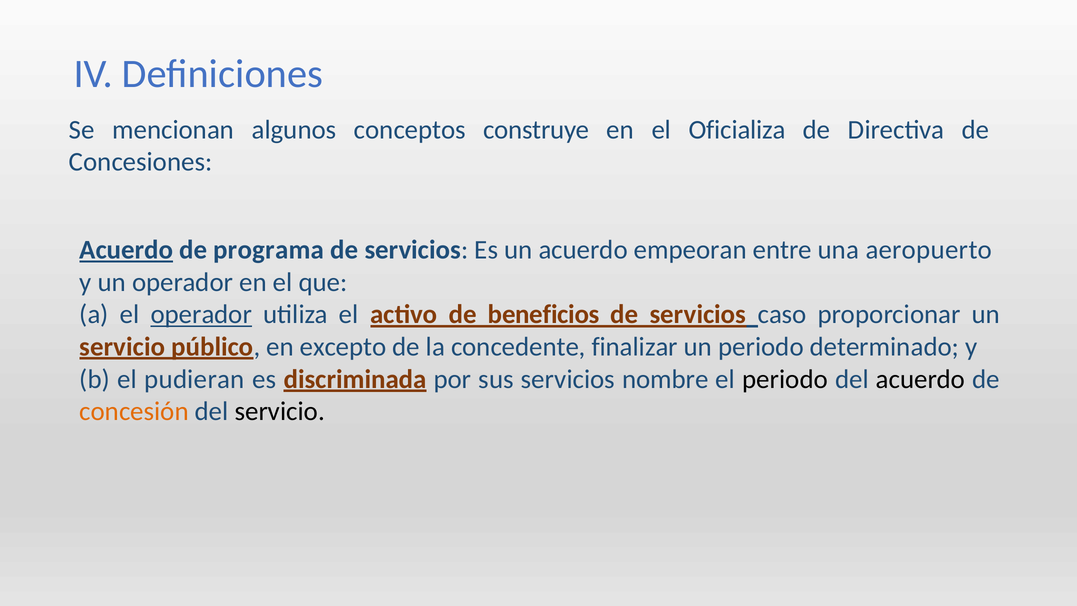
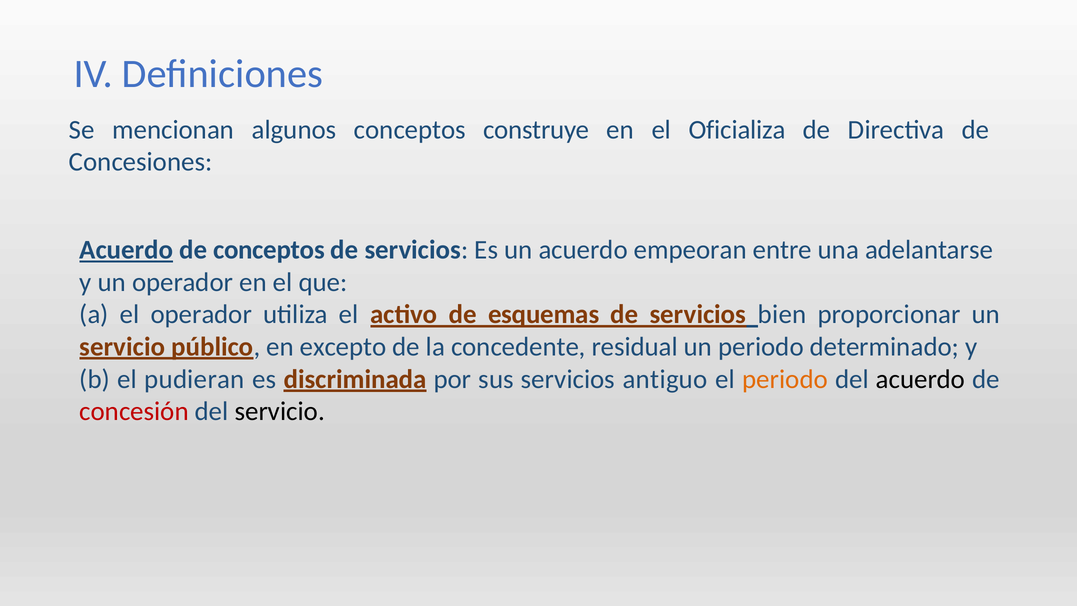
de programa: programa -> conceptos
aeropuerto: aeropuerto -> adelantarse
operador at (201, 314) underline: present -> none
beneficios: beneficios -> esquemas
caso: caso -> bien
finalizar: finalizar -> residual
nombre: nombre -> antiguo
periodo at (785, 379) colour: black -> orange
concesión colour: orange -> red
